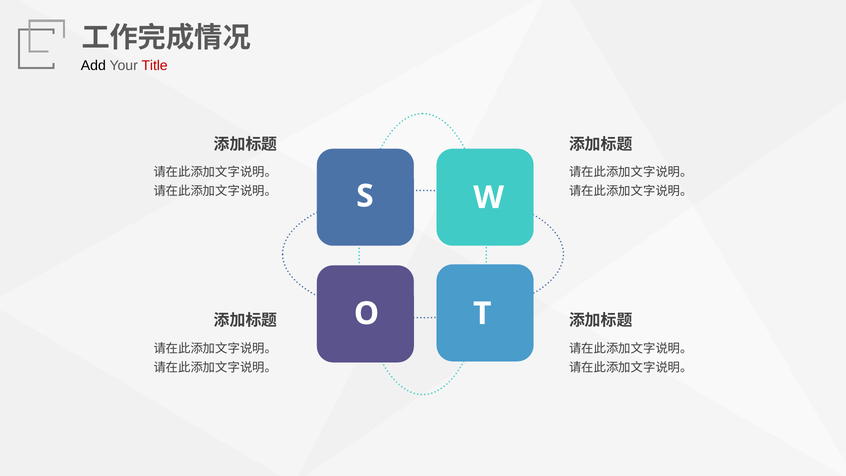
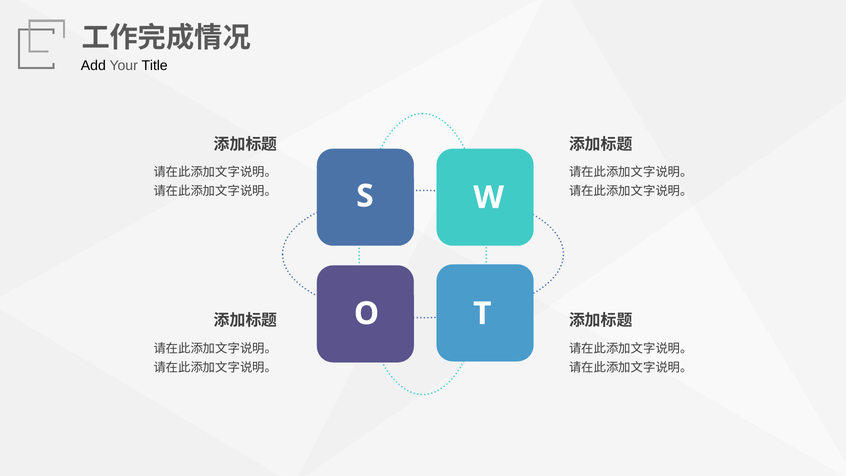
Title colour: red -> black
